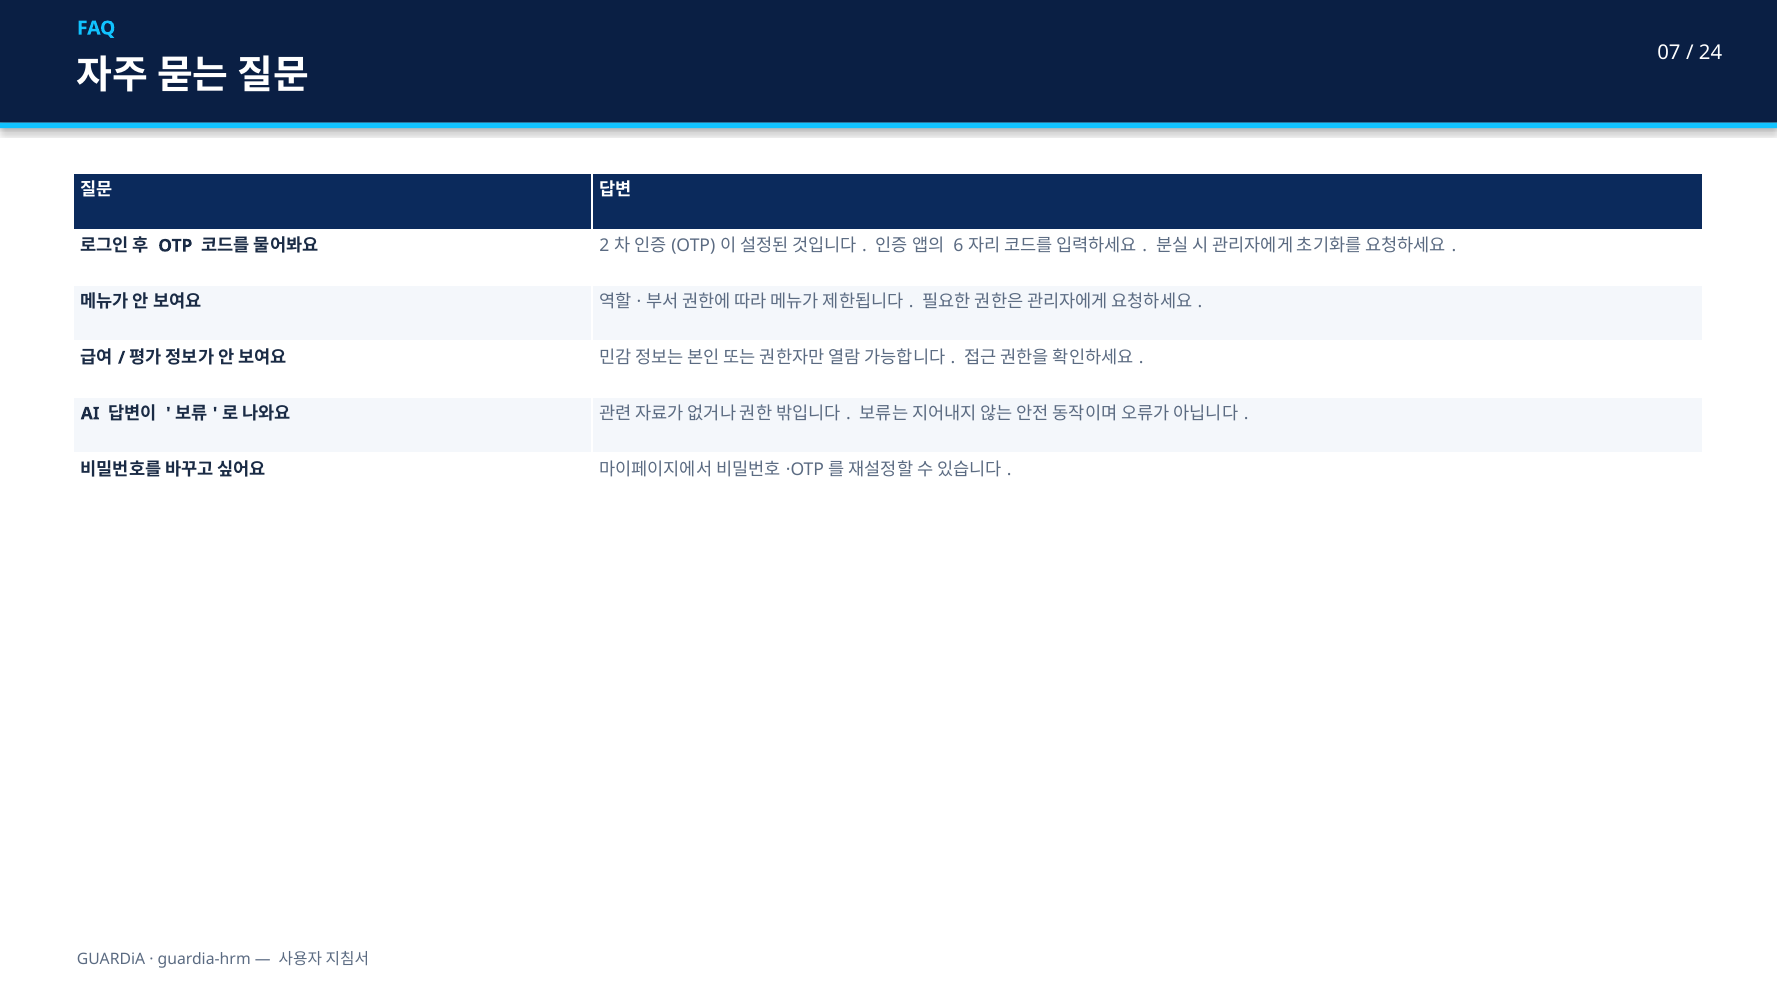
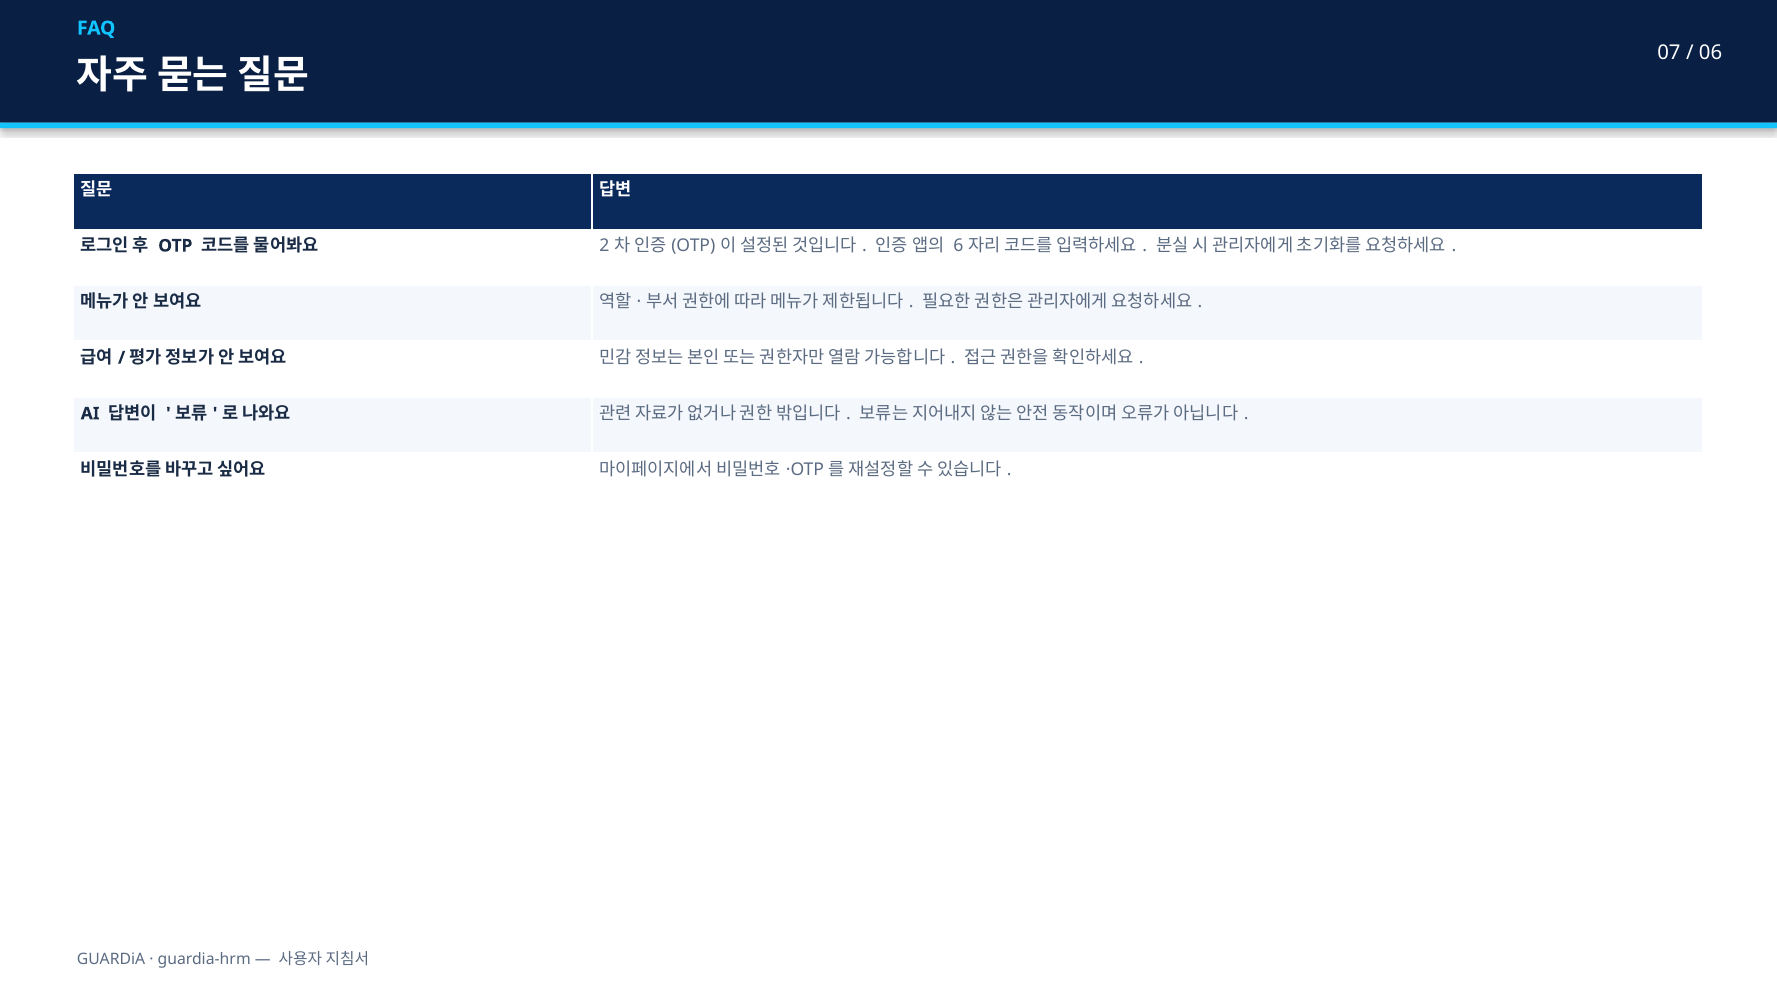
24: 24 -> 06
